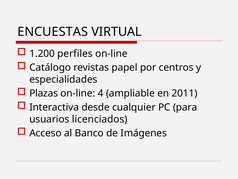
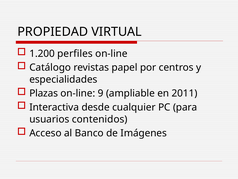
ENCUESTAS: ENCUESTAS -> PROPIEDAD
4: 4 -> 9
licenciados: licenciados -> contenidos
